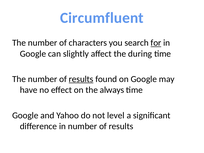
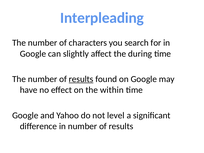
Circumfluent: Circumfluent -> Interpleading
for underline: present -> none
always: always -> within
